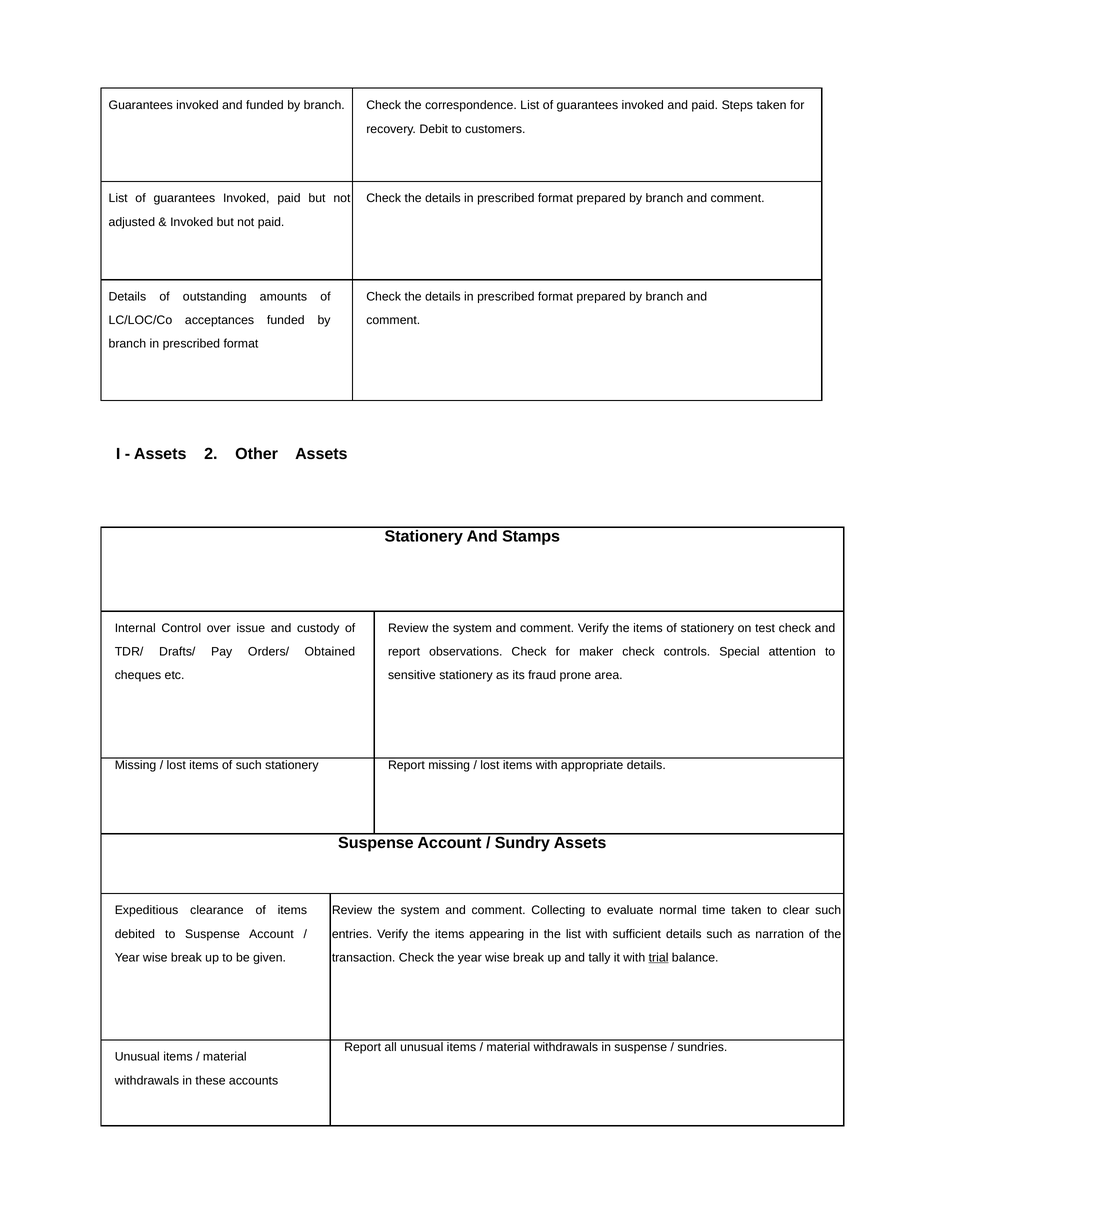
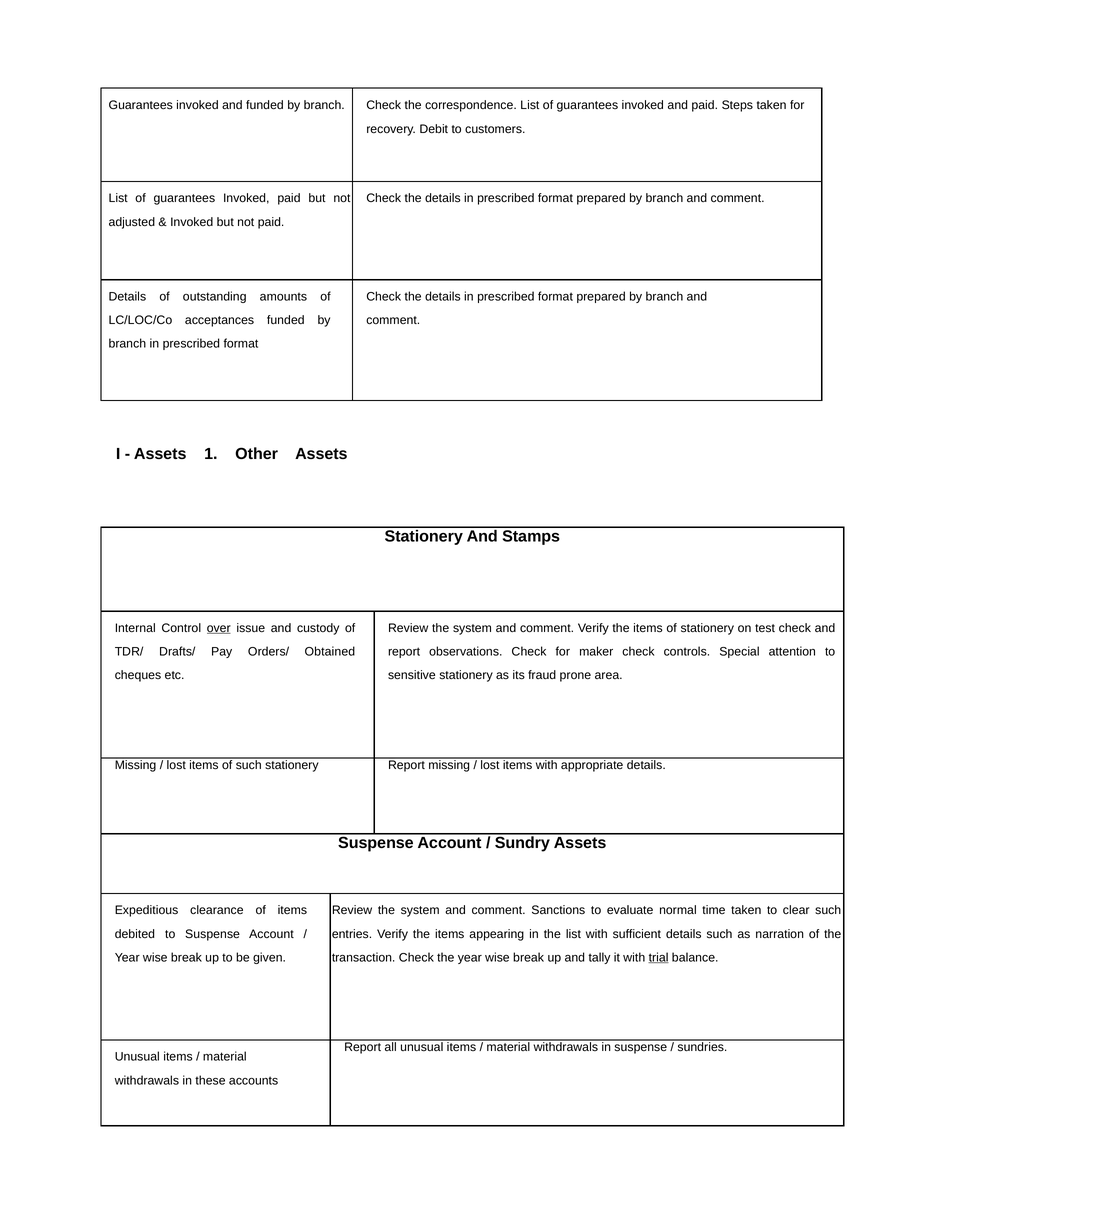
2: 2 -> 1
over underline: none -> present
Collecting: Collecting -> Sanctions
